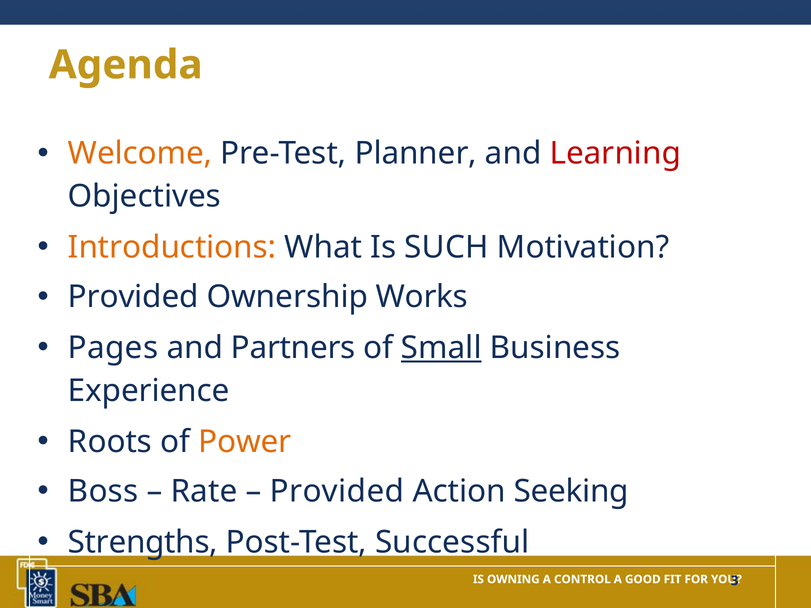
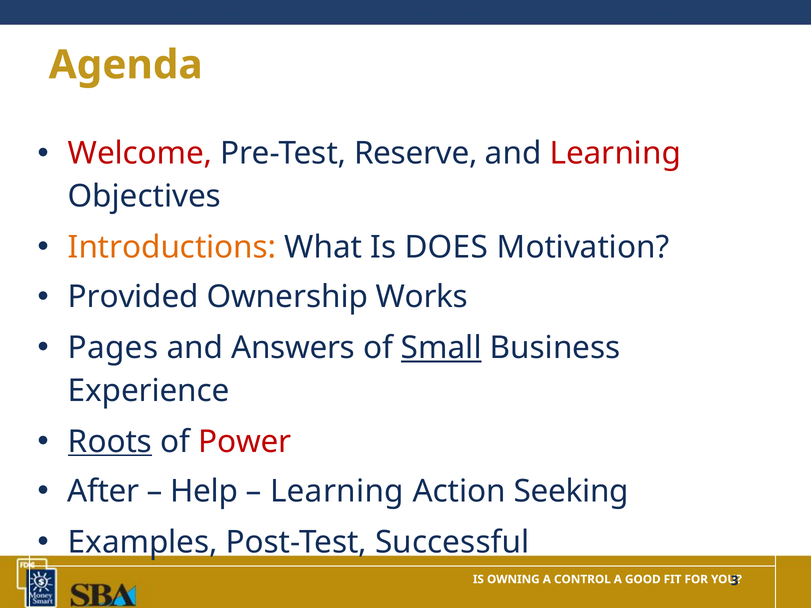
Welcome colour: orange -> red
Planner: Planner -> Reserve
SUCH: SUCH -> DOES
Partners: Partners -> Answers
Roots underline: none -> present
Power colour: orange -> red
Boss: Boss -> After
Rate: Rate -> Help
Provided at (337, 492): Provided -> Learning
Strengths: Strengths -> Examples
